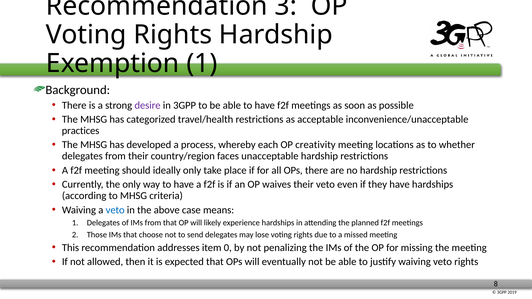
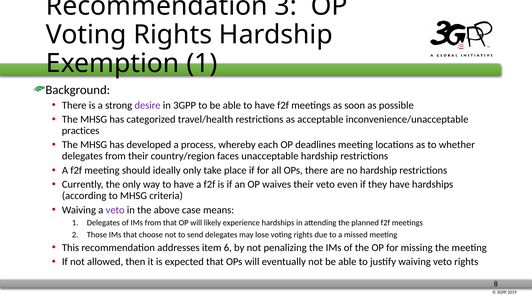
creativity: creativity -> deadlines
veto at (115, 210) colour: blue -> purple
0: 0 -> 6
